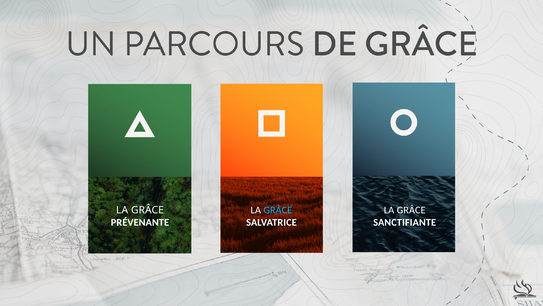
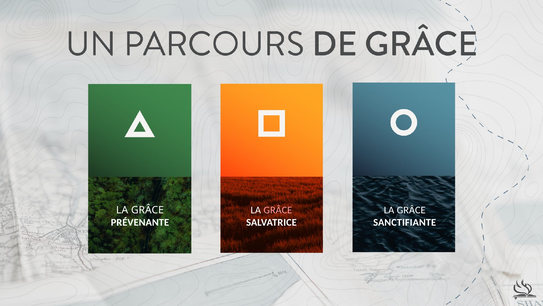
GRÂCE at (278, 210) colour: light blue -> pink
